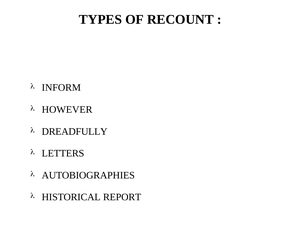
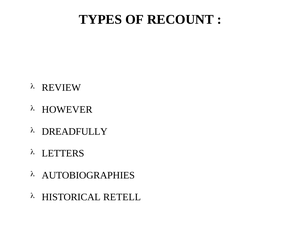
INFORM: INFORM -> REVIEW
REPORT: REPORT -> RETELL
